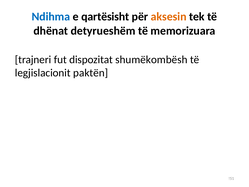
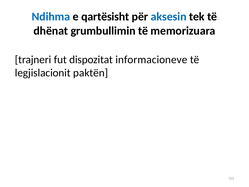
aksesin colour: orange -> blue
detyrueshëm: detyrueshëm -> grumbullimin
shumëkombësh: shumëkombësh -> informacioneve
